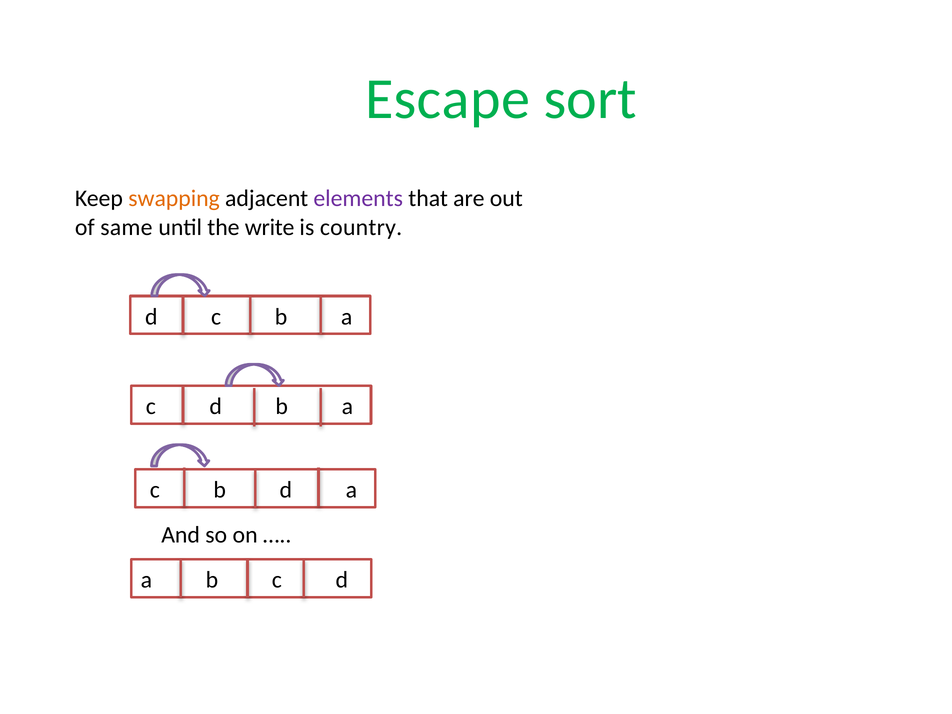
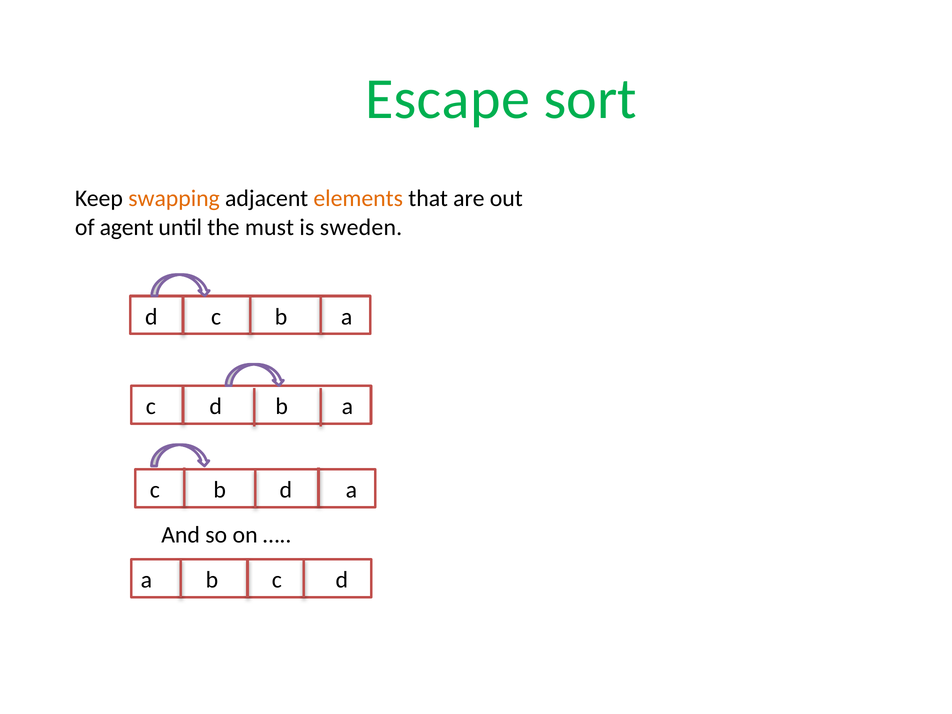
elements colour: purple -> orange
same: same -> agent
write: write -> must
country: country -> sweden
